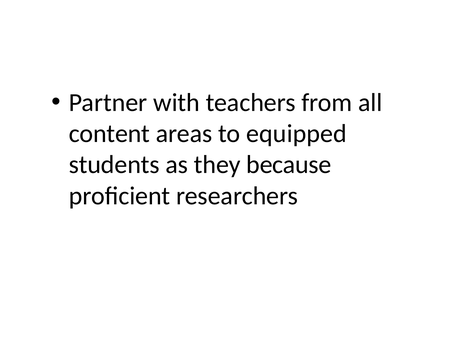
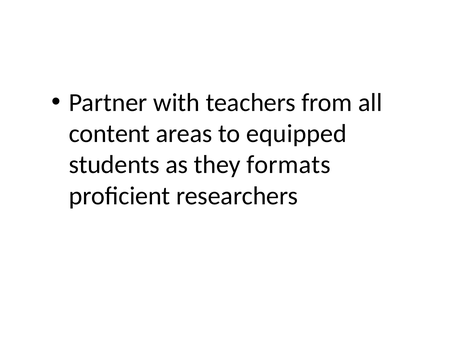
because: because -> formats
